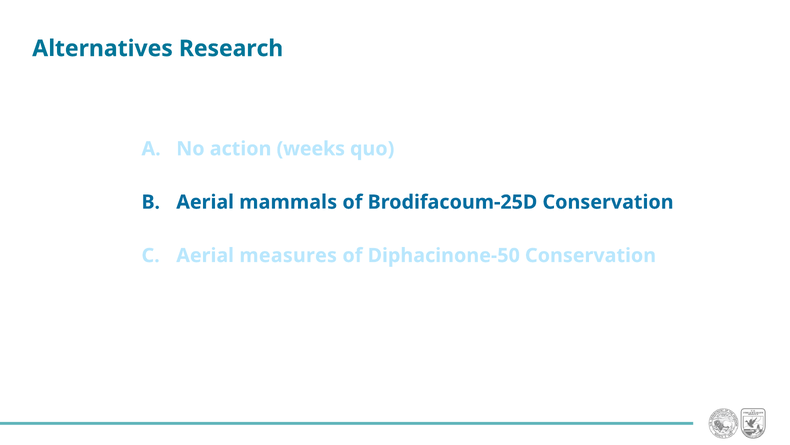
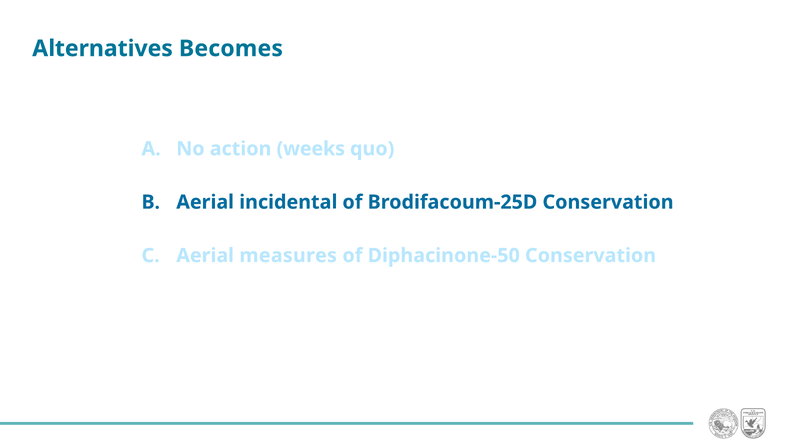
Research: Research -> Becomes
mammals: mammals -> incidental
